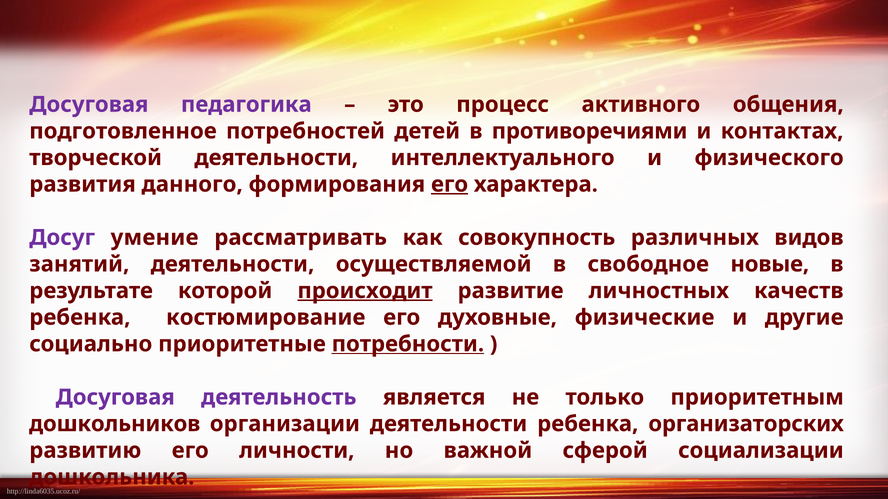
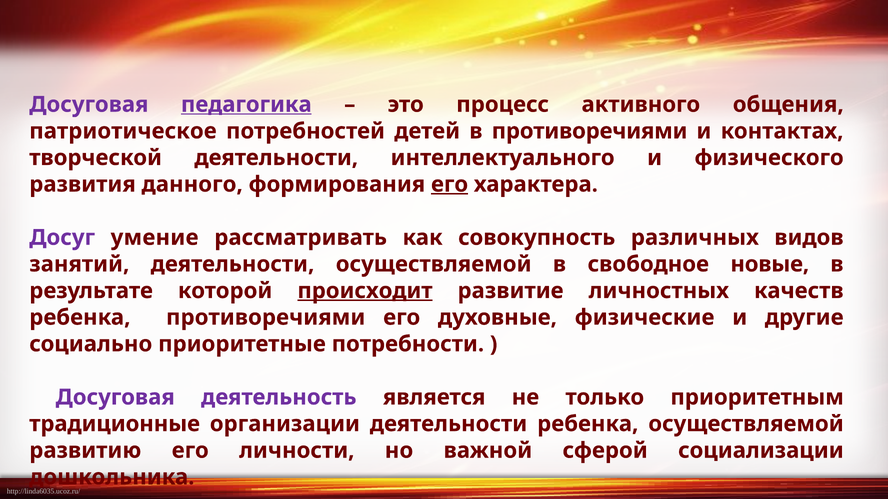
педагогика underline: none -> present
подготовленное: подготовленное -> патриотическое
ребенка костюмирование: костюмирование -> противоречиями
потребности underline: present -> none
дошкольников: дошкольников -> традиционные
ребенка организаторских: организаторских -> осуществляемой
